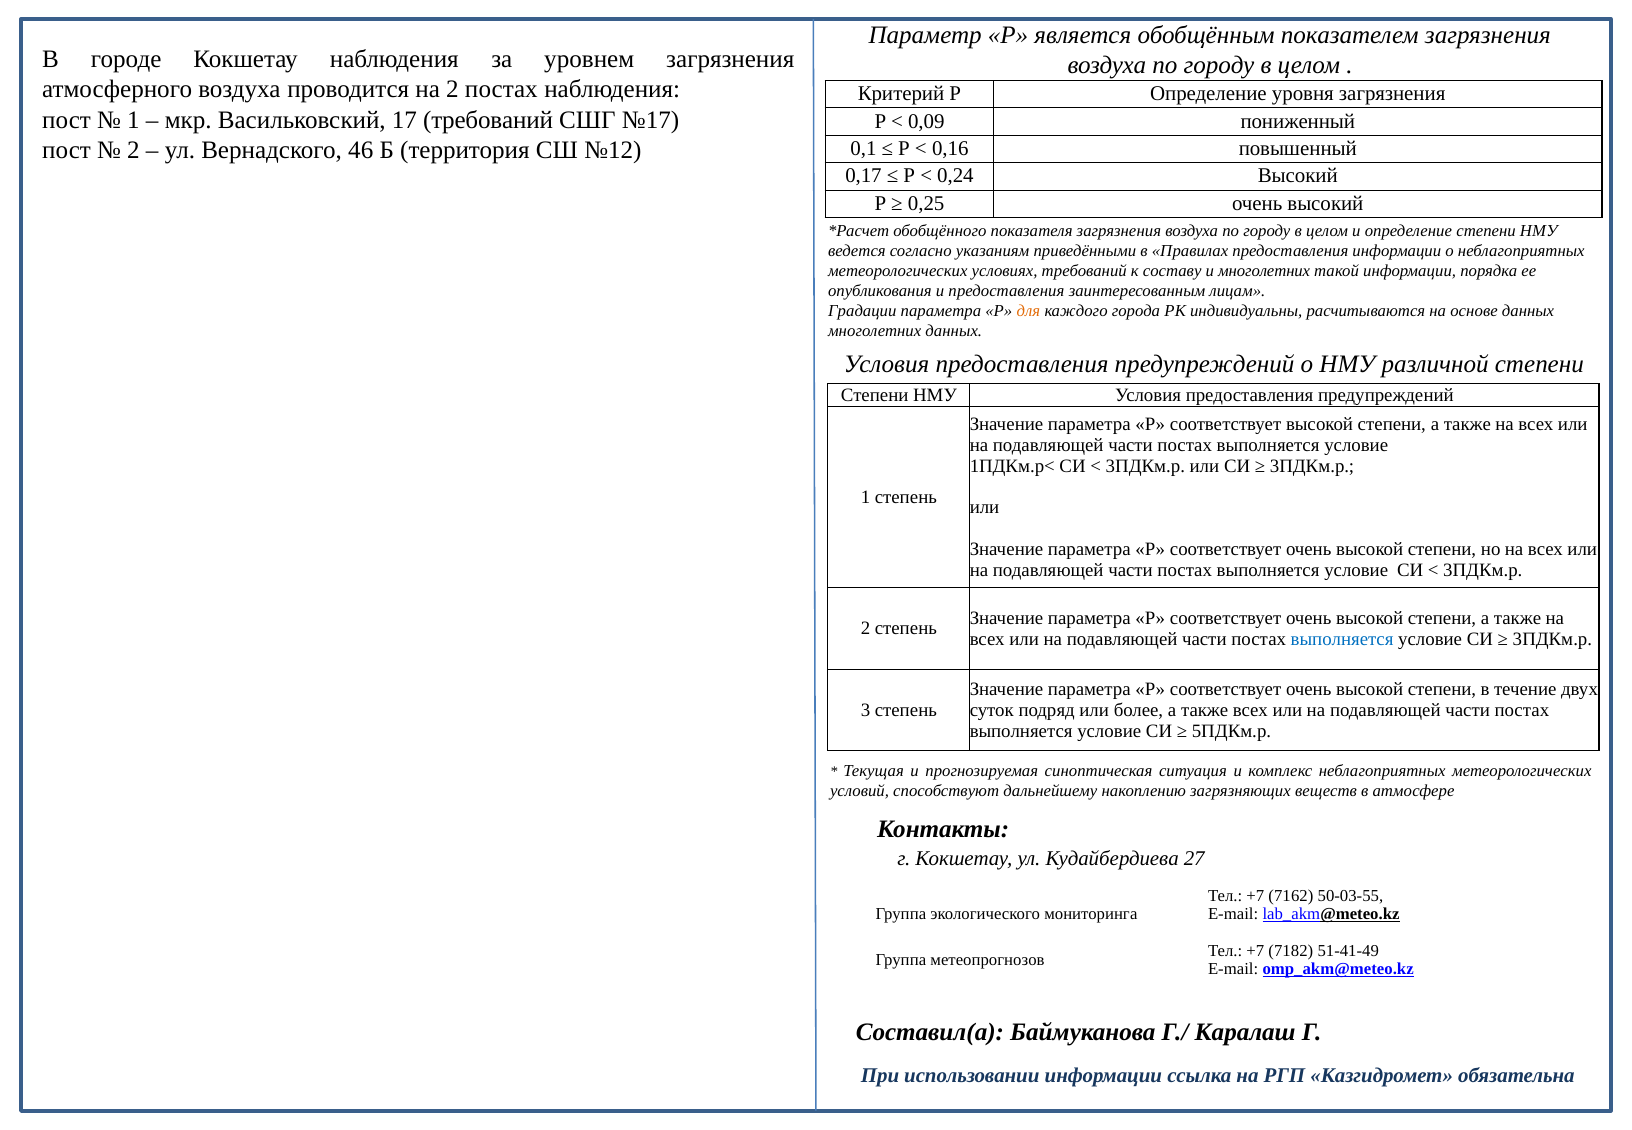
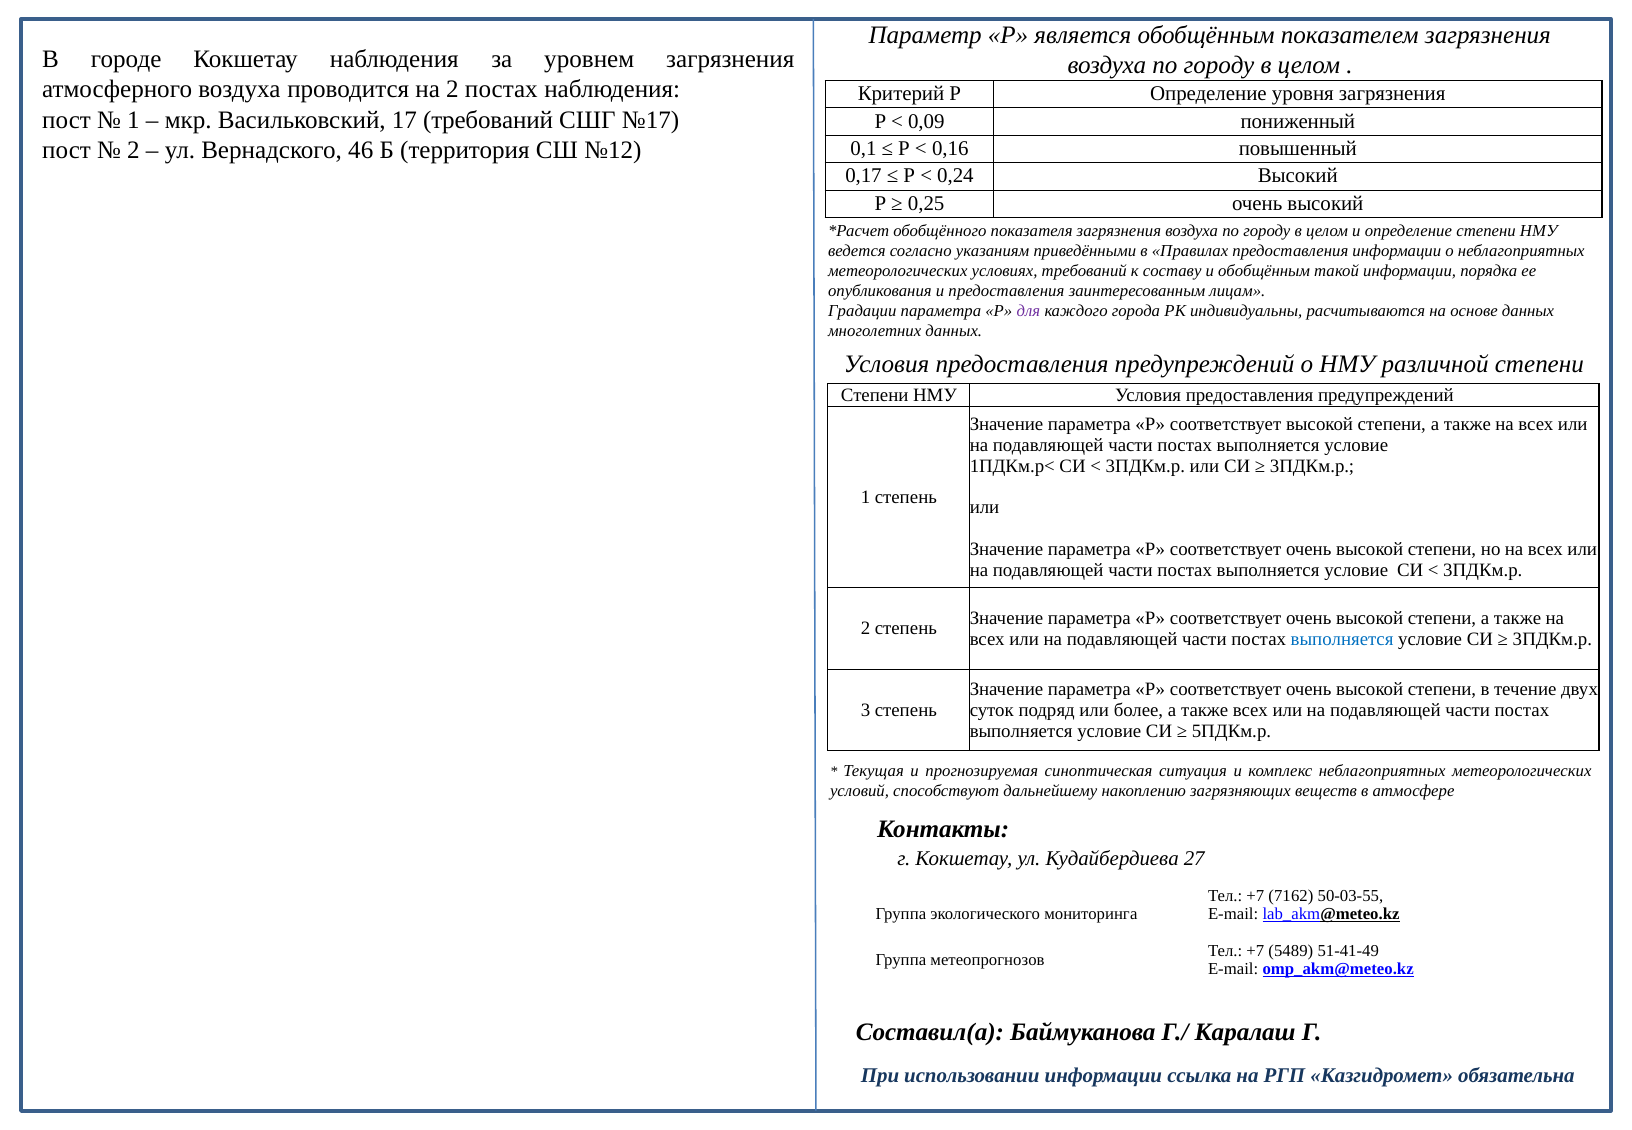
и многолетних: многолетних -> обобщённым
для colour: orange -> purple
7182: 7182 -> 5489
